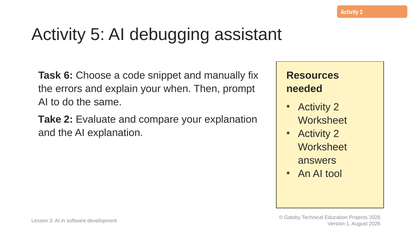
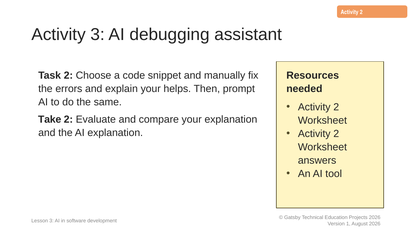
Activity 5: 5 -> 3
Task 6: 6 -> 2
when: when -> helps
